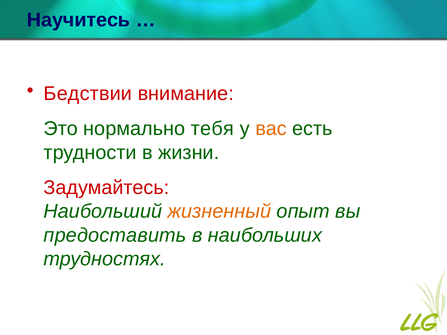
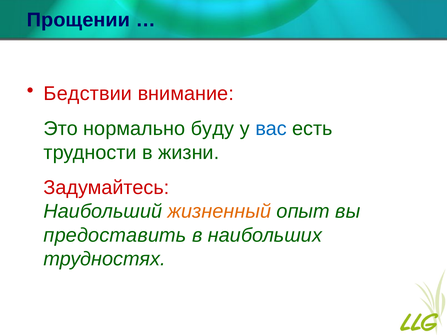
Научитесь: Научитесь -> Прощении
тебя: тебя -> буду
вас colour: orange -> blue
